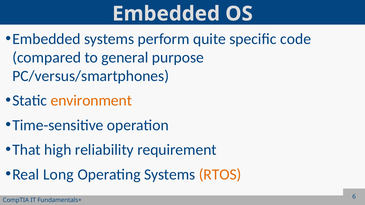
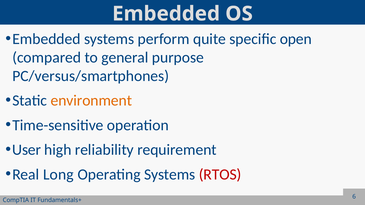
code: code -> open
That: That -> User
RTOS colour: orange -> red
